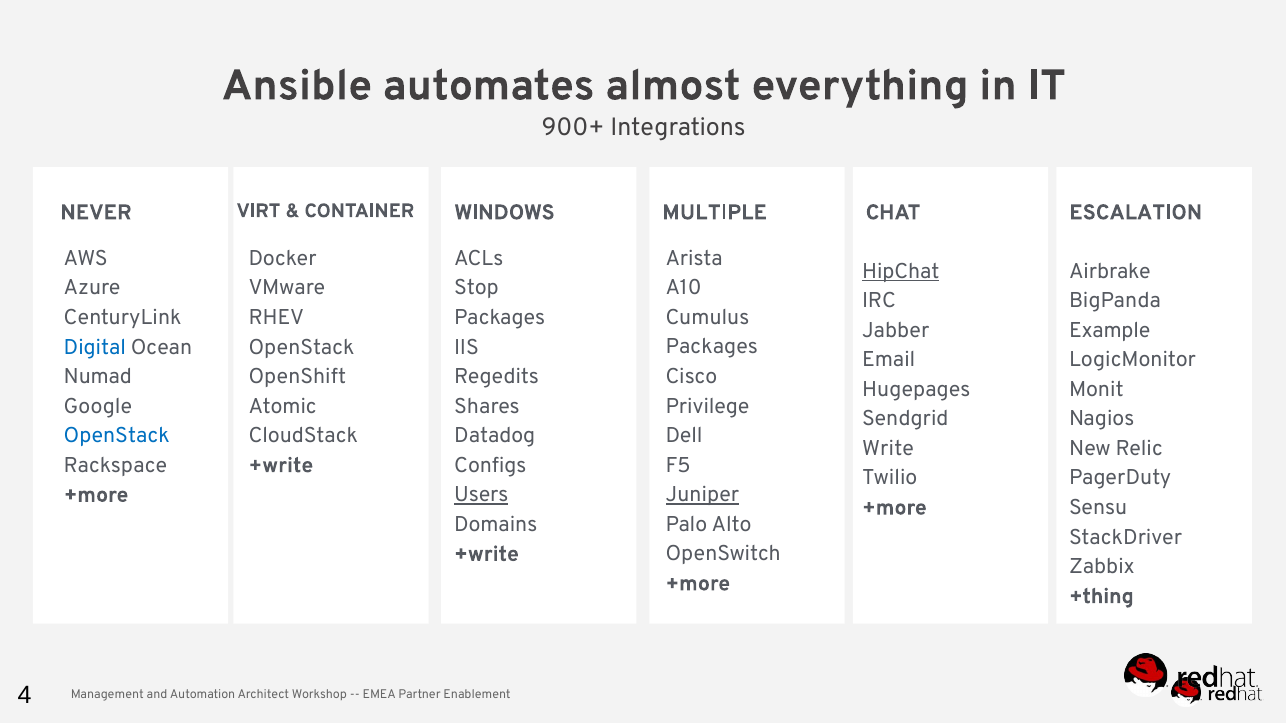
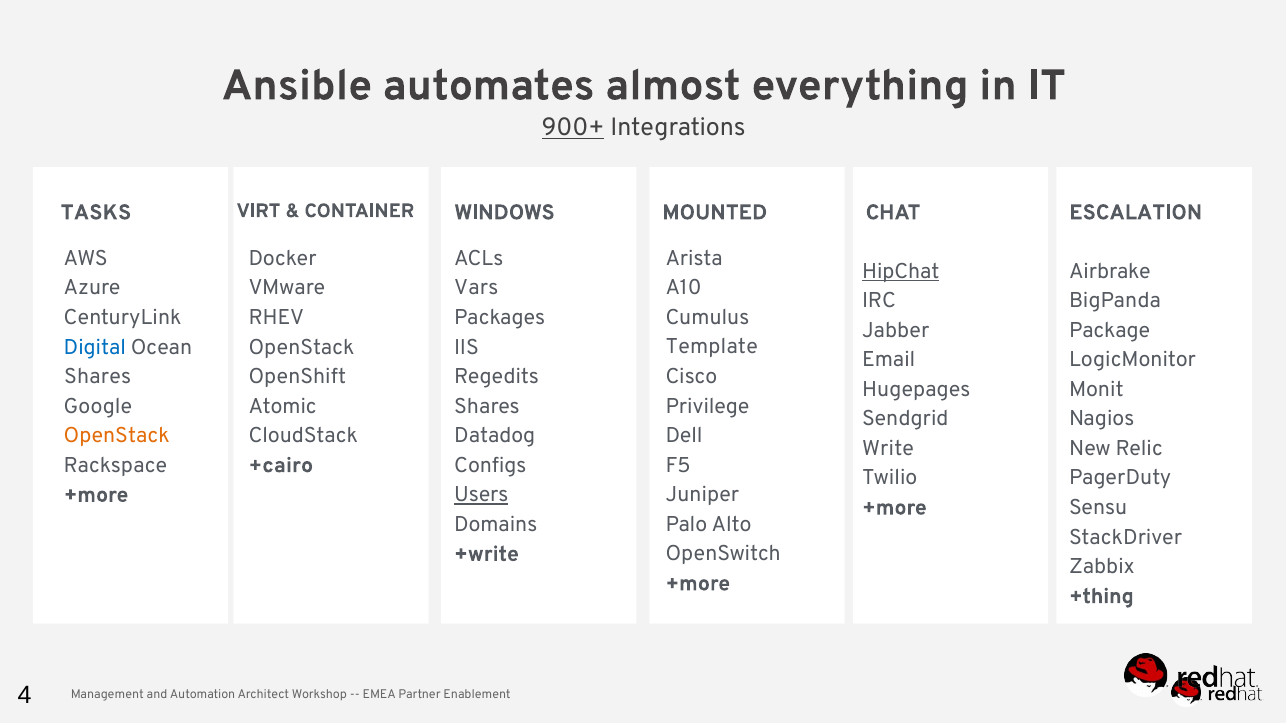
900+ underline: none -> present
NEVER: NEVER -> TASKS
MULTIPLE: MULTIPLE -> MOUNTED
Stop: Stop -> Vars
Example: Example -> Package
Packages at (712, 347): Packages -> Template
Numad at (98, 377): Numad -> Shares
OpenStack at (117, 436) colour: blue -> orange
+write at (281, 465): +write -> +cairo
Juniper underline: present -> none
